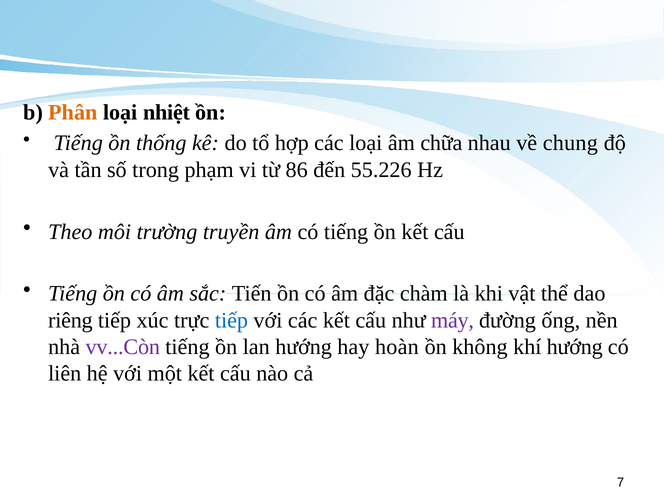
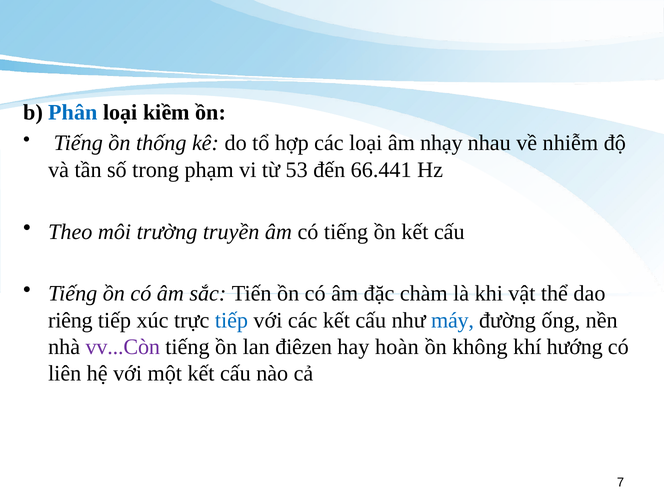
Phân colour: orange -> blue
nhiệt: nhiệt -> kiềm
chữa: chữa -> nhạy
chung: chung -> nhiễm
86: 86 -> 53
55.226: 55.226 -> 66.441
máy colour: purple -> blue
lan hướng: hướng -> điêzen
